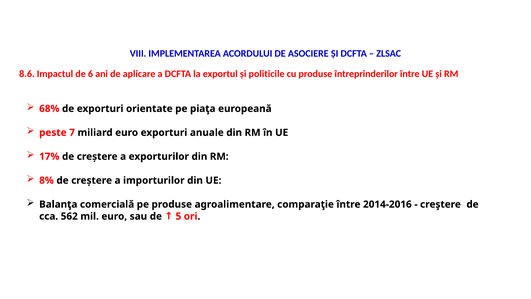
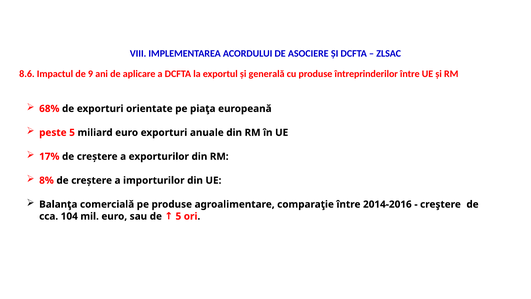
6: 6 -> 9
politicile: politicile -> generală
peste 7: 7 -> 5
562: 562 -> 104
